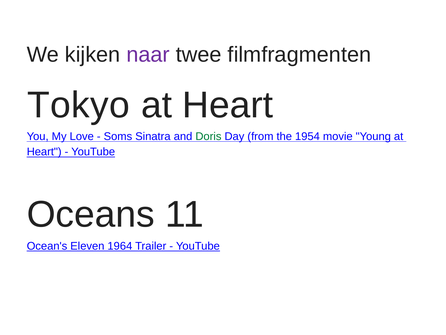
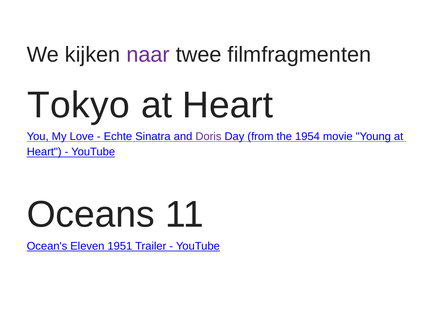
Soms: Soms -> Echte
Doris colour: green -> purple
1964: 1964 -> 1951
